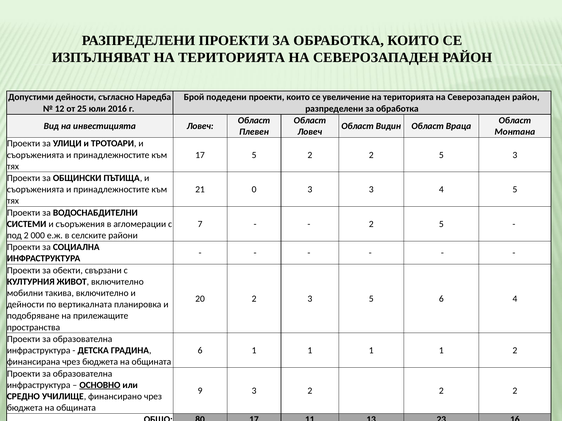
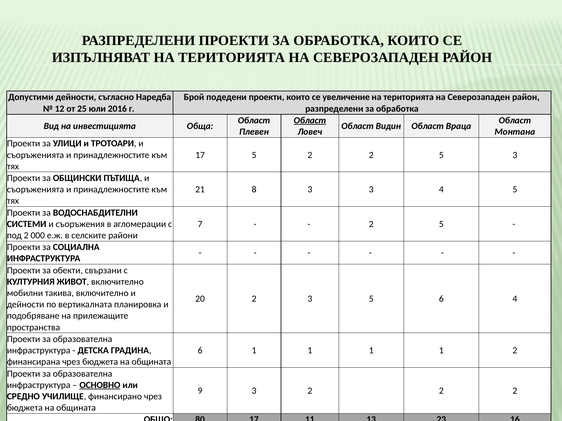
Област at (310, 121) underline: none -> present
инвестицията Ловеч: Ловеч -> Обща
0: 0 -> 8
